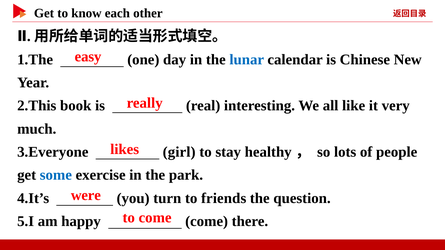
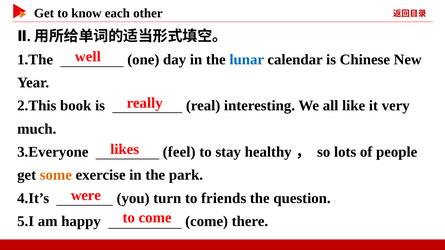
easy: easy -> well
girl: girl -> feel
some colour: blue -> orange
